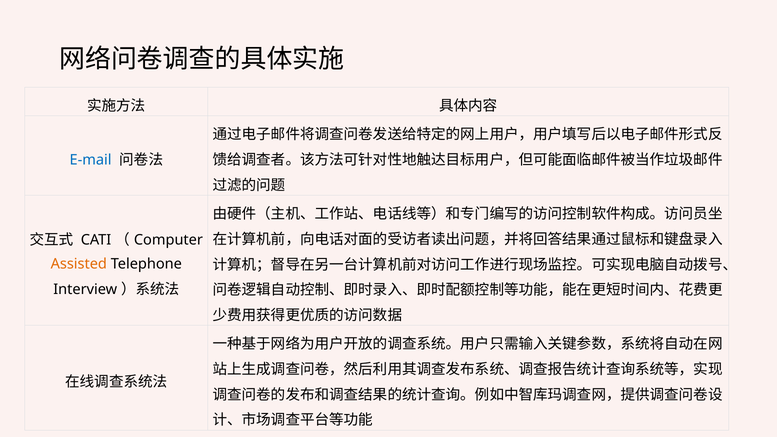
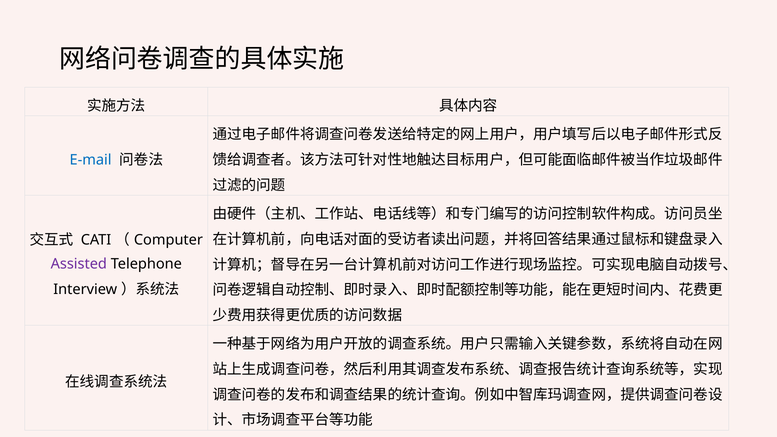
Assisted colour: orange -> purple
